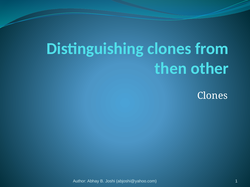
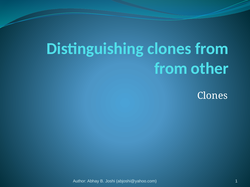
then at (171, 69): then -> from
